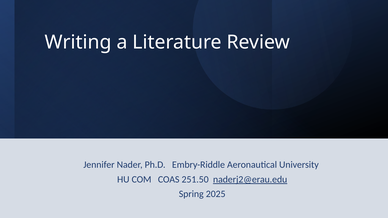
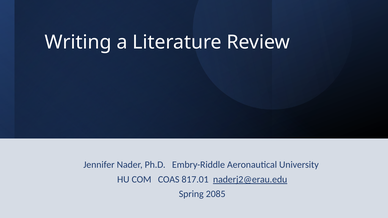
251.50: 251.50 -> 817.01
2025: 2025 -> 2085
